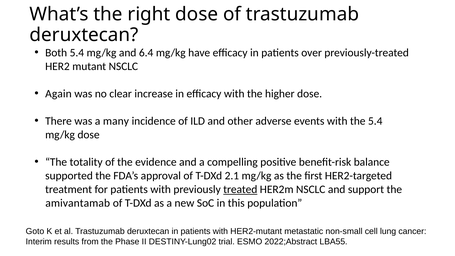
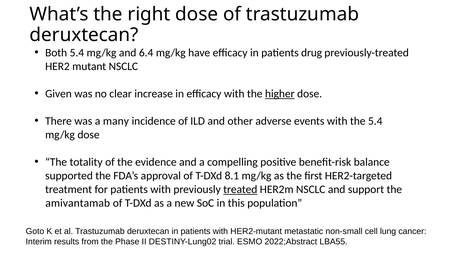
over: over -> drug
Again: Again -> Given
higher underline: none -> present
2.1: 2.1 -> 8.1
